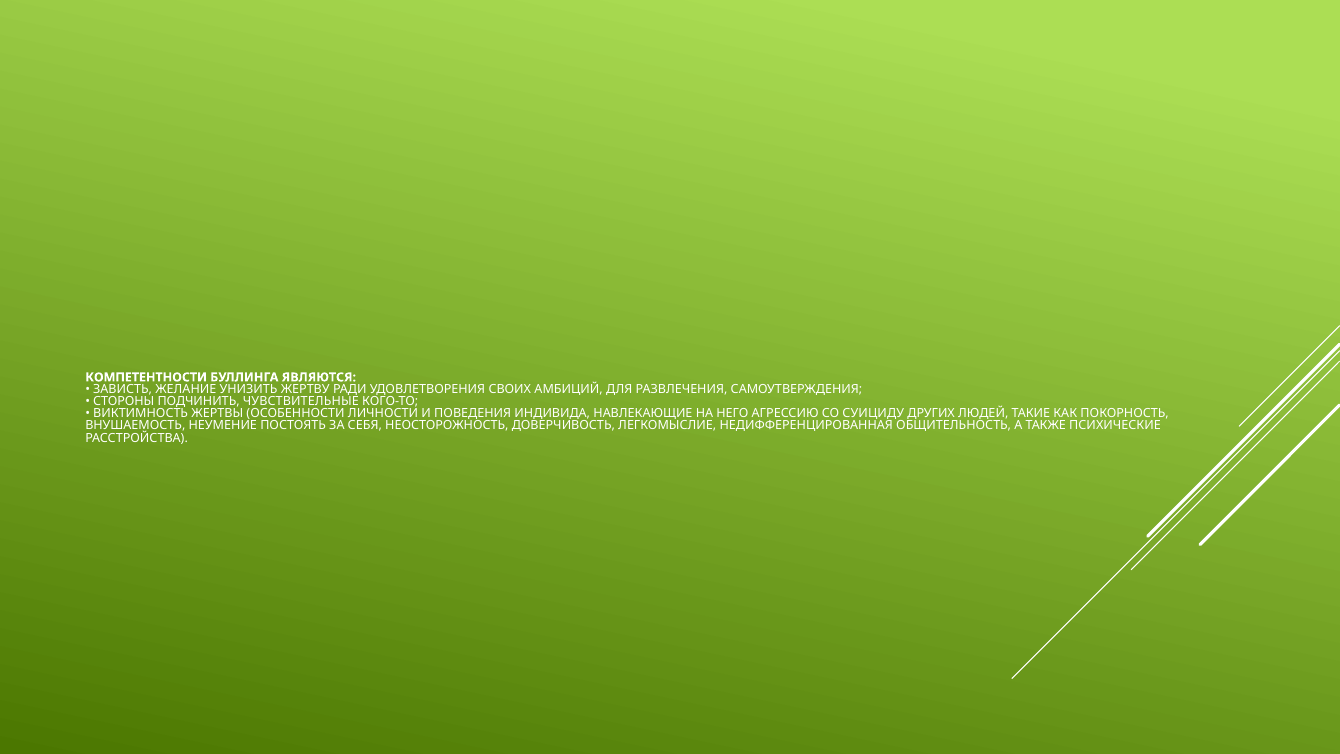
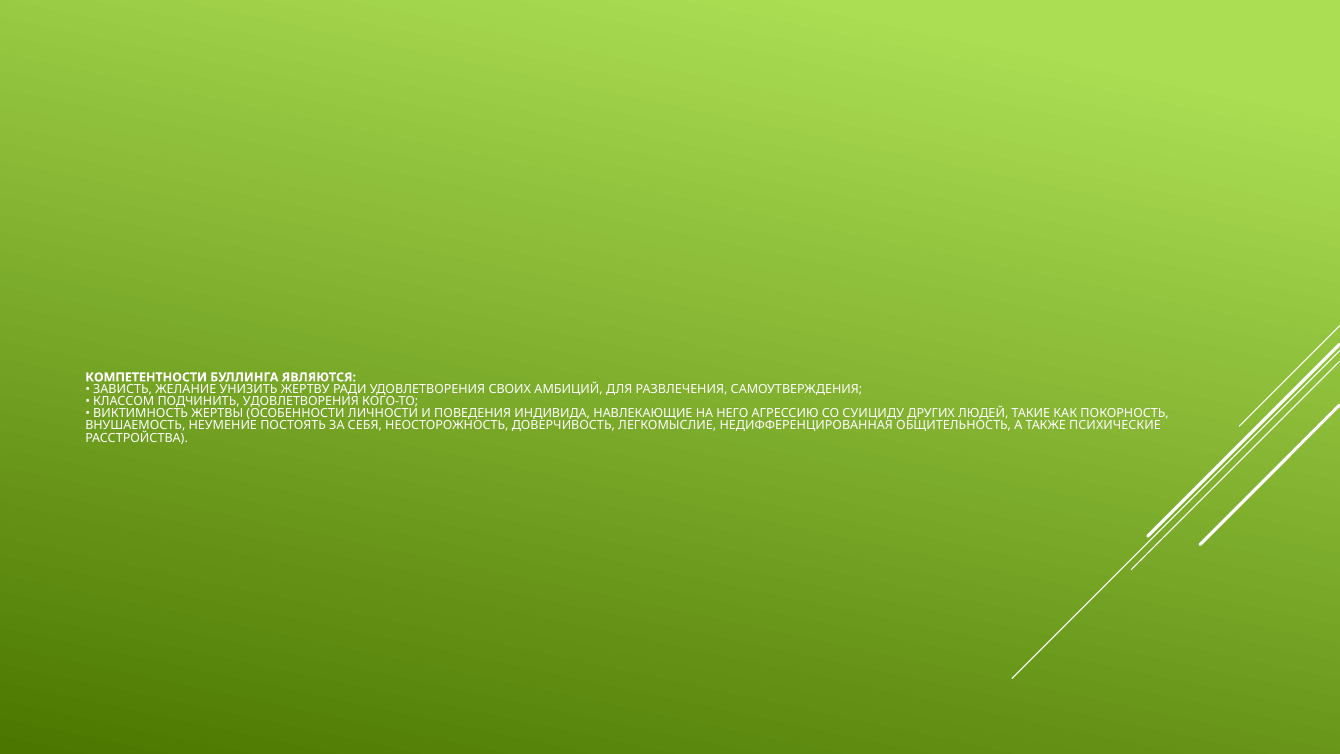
СТОРОНЫ: СТОРОНЫ -> КЛАССОМ
ПОДЧИНИТЬ ЧУВСТВИТЕЛЬНЫЕ: ЧУВСТВИТЕЛЬНЫЕ -> УДОВЛЕТВОРЕНИЯ
